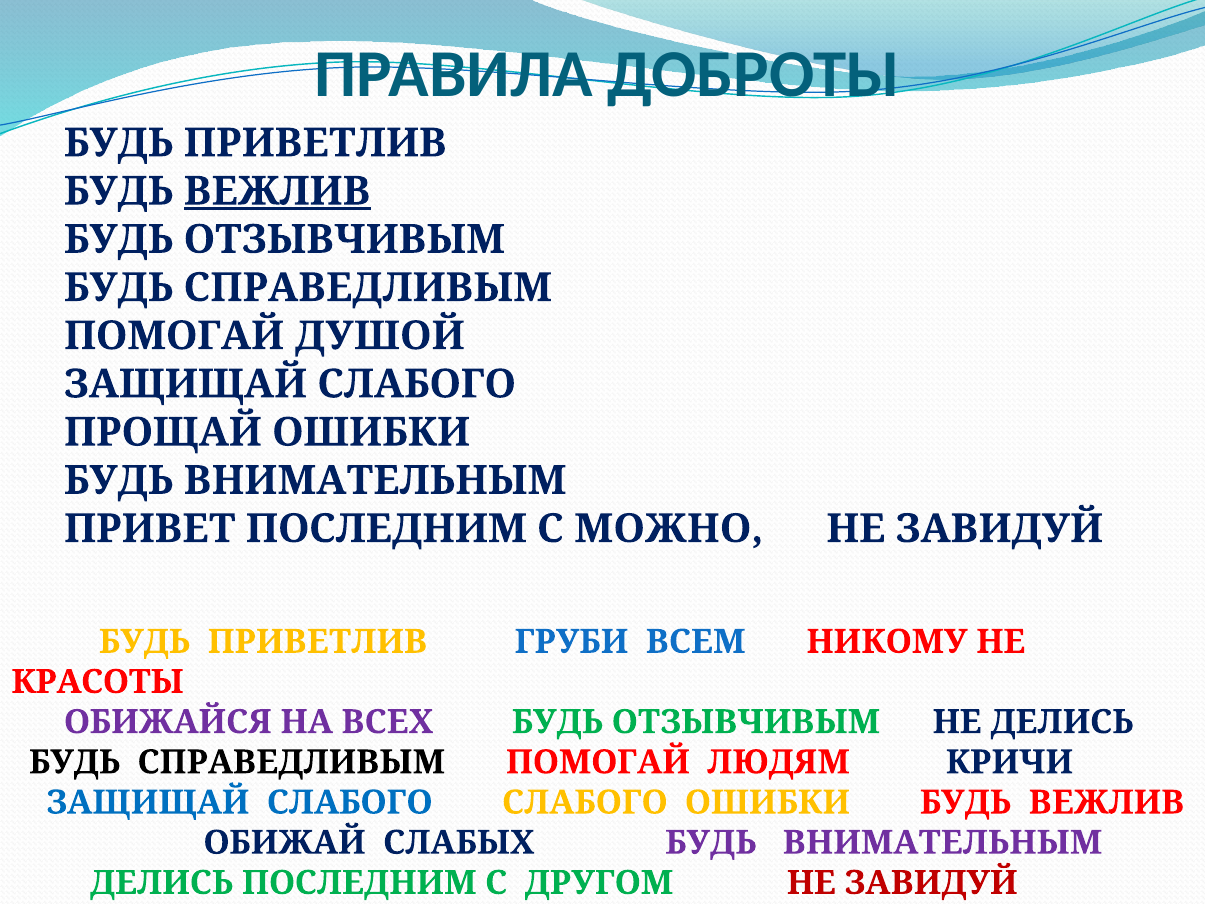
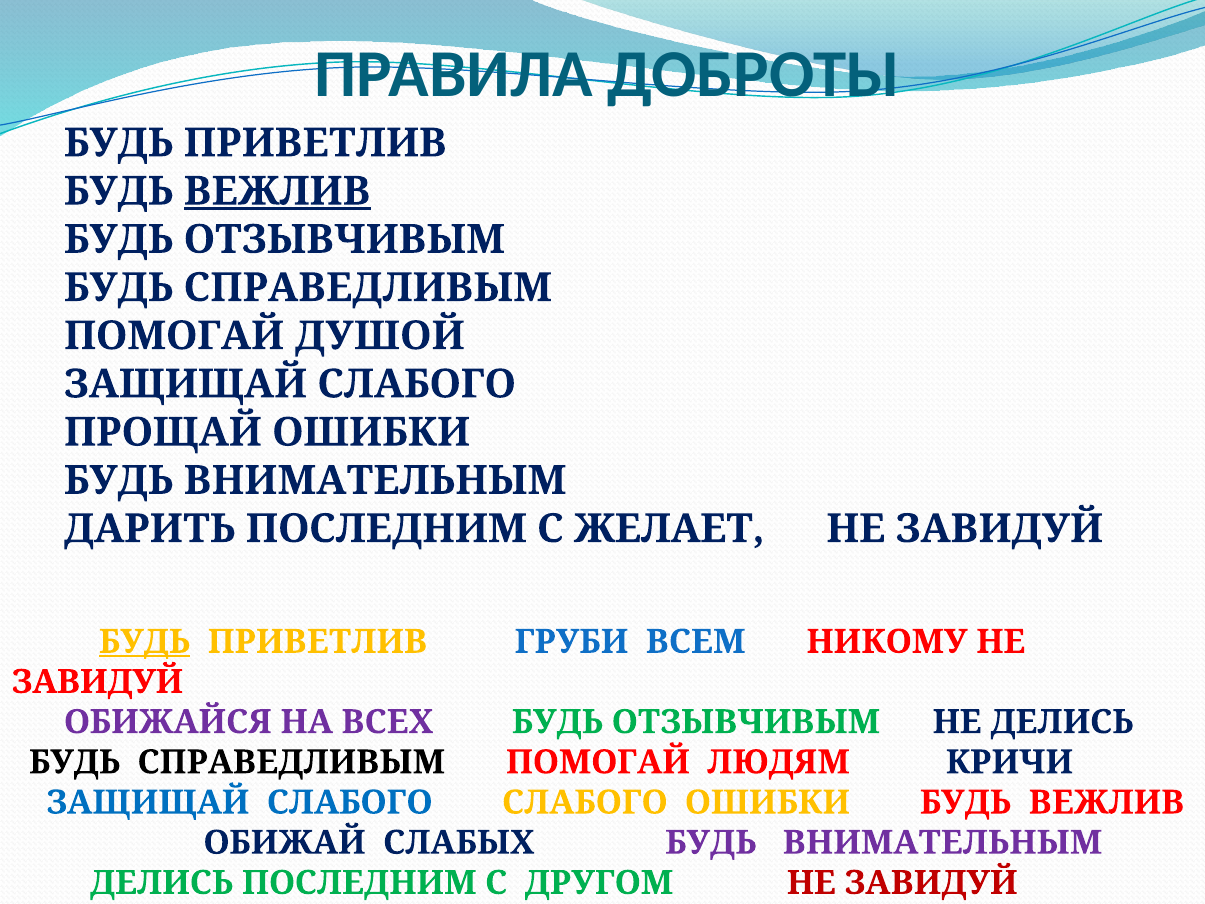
ПРИВЕТ: ПРИВЕТ -> ДАРИТЬ
МОЖНО: МОЖНО -> ЖЕЛАЕТ
БУДЬ at (145, 642) underline: none -> present
КРАСОТЫ at (98, 682): КРАСОТЫ -> ЗАВИДУЙ
